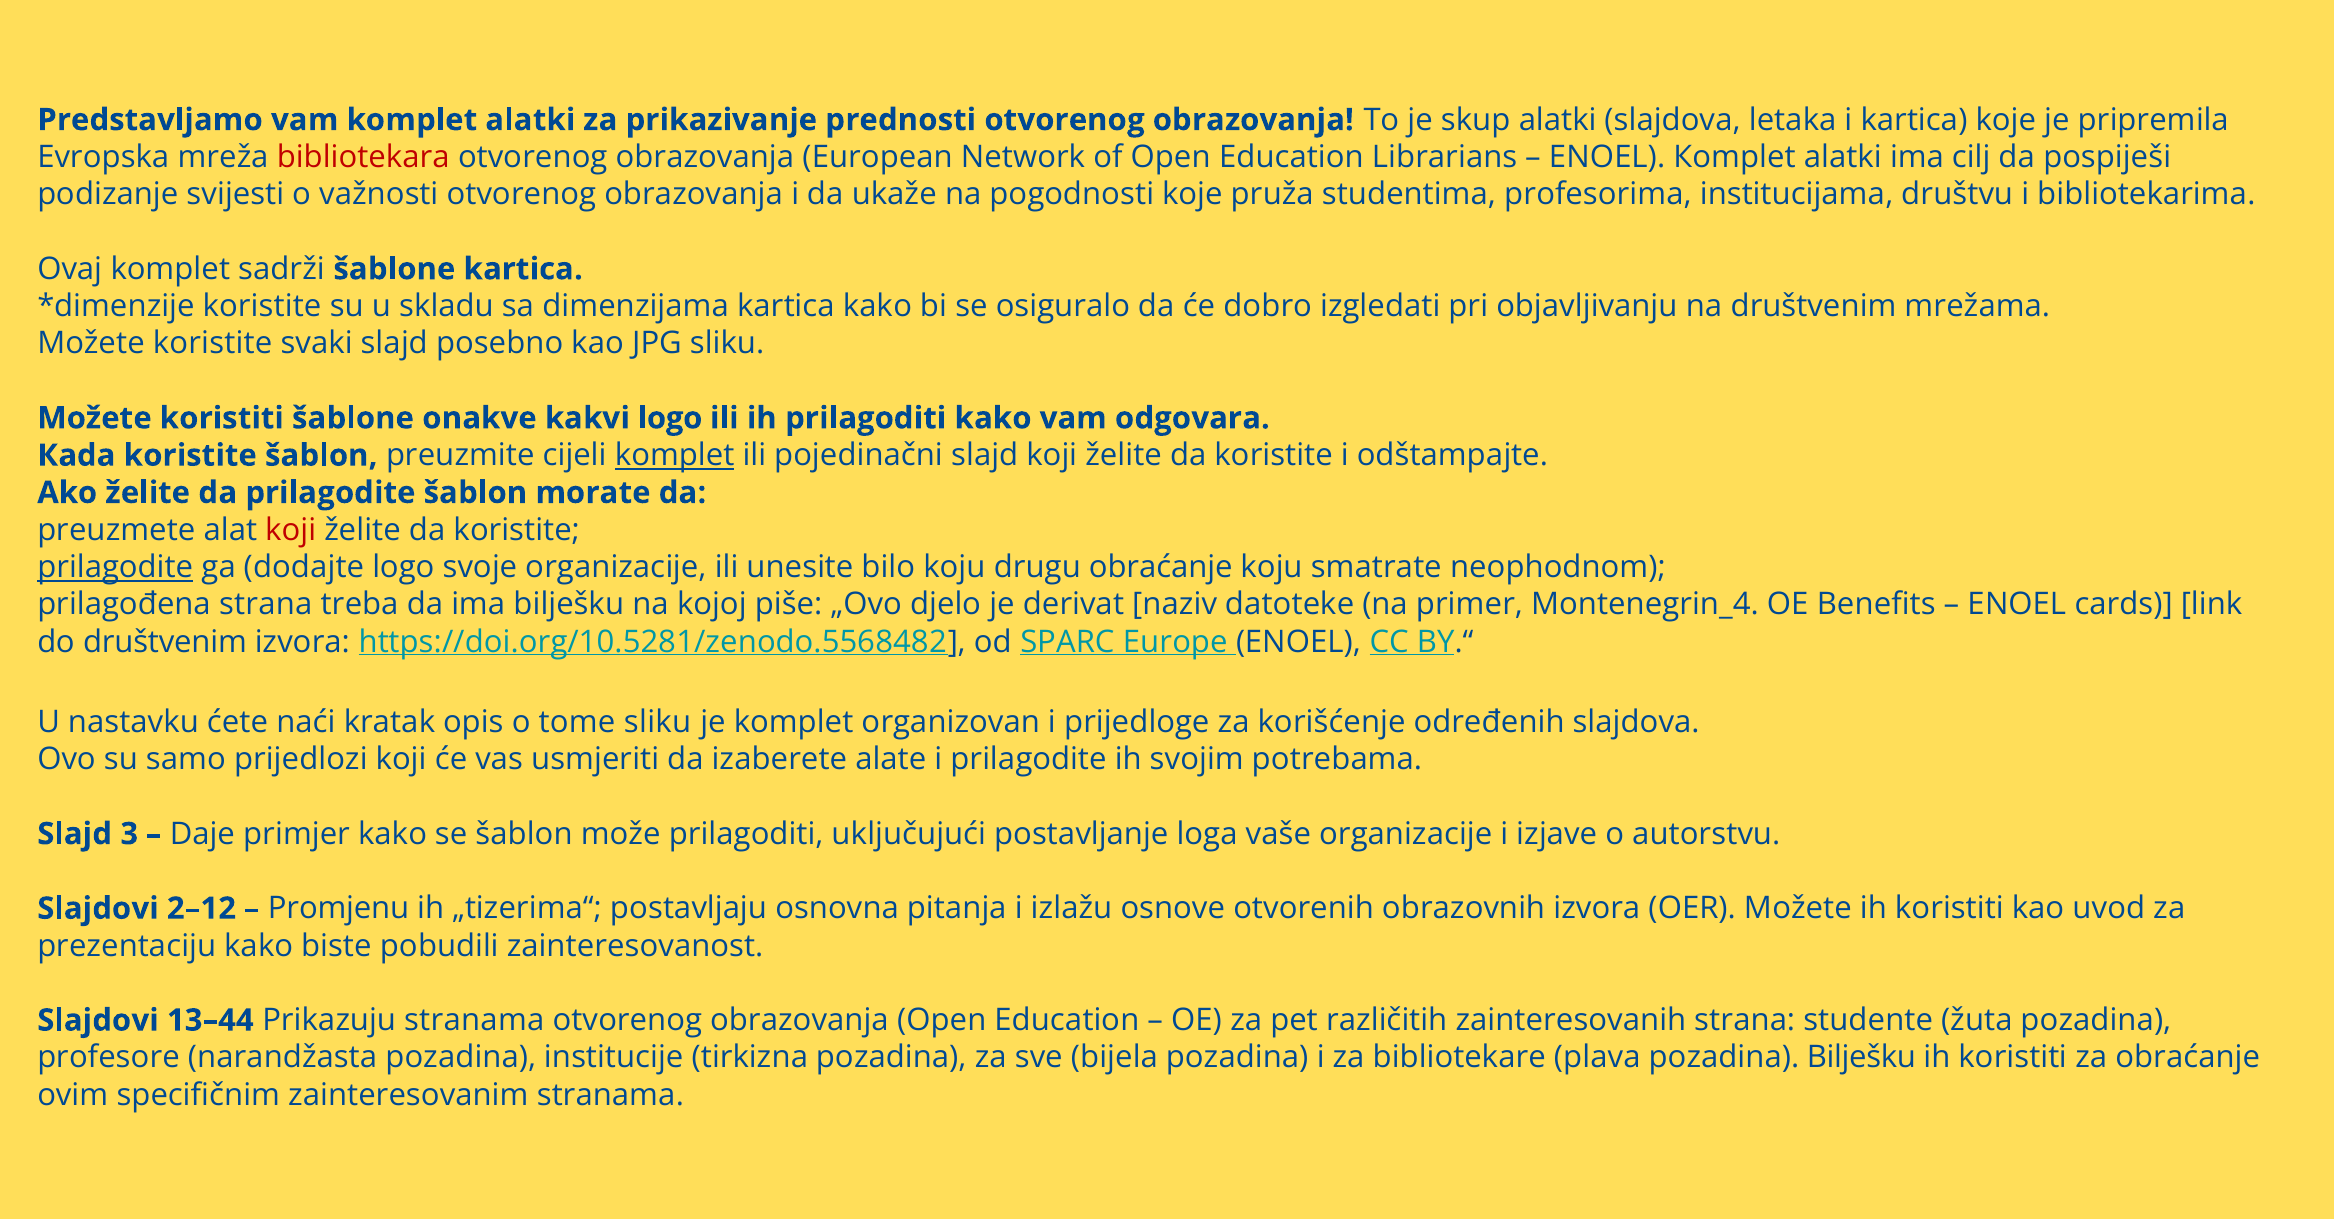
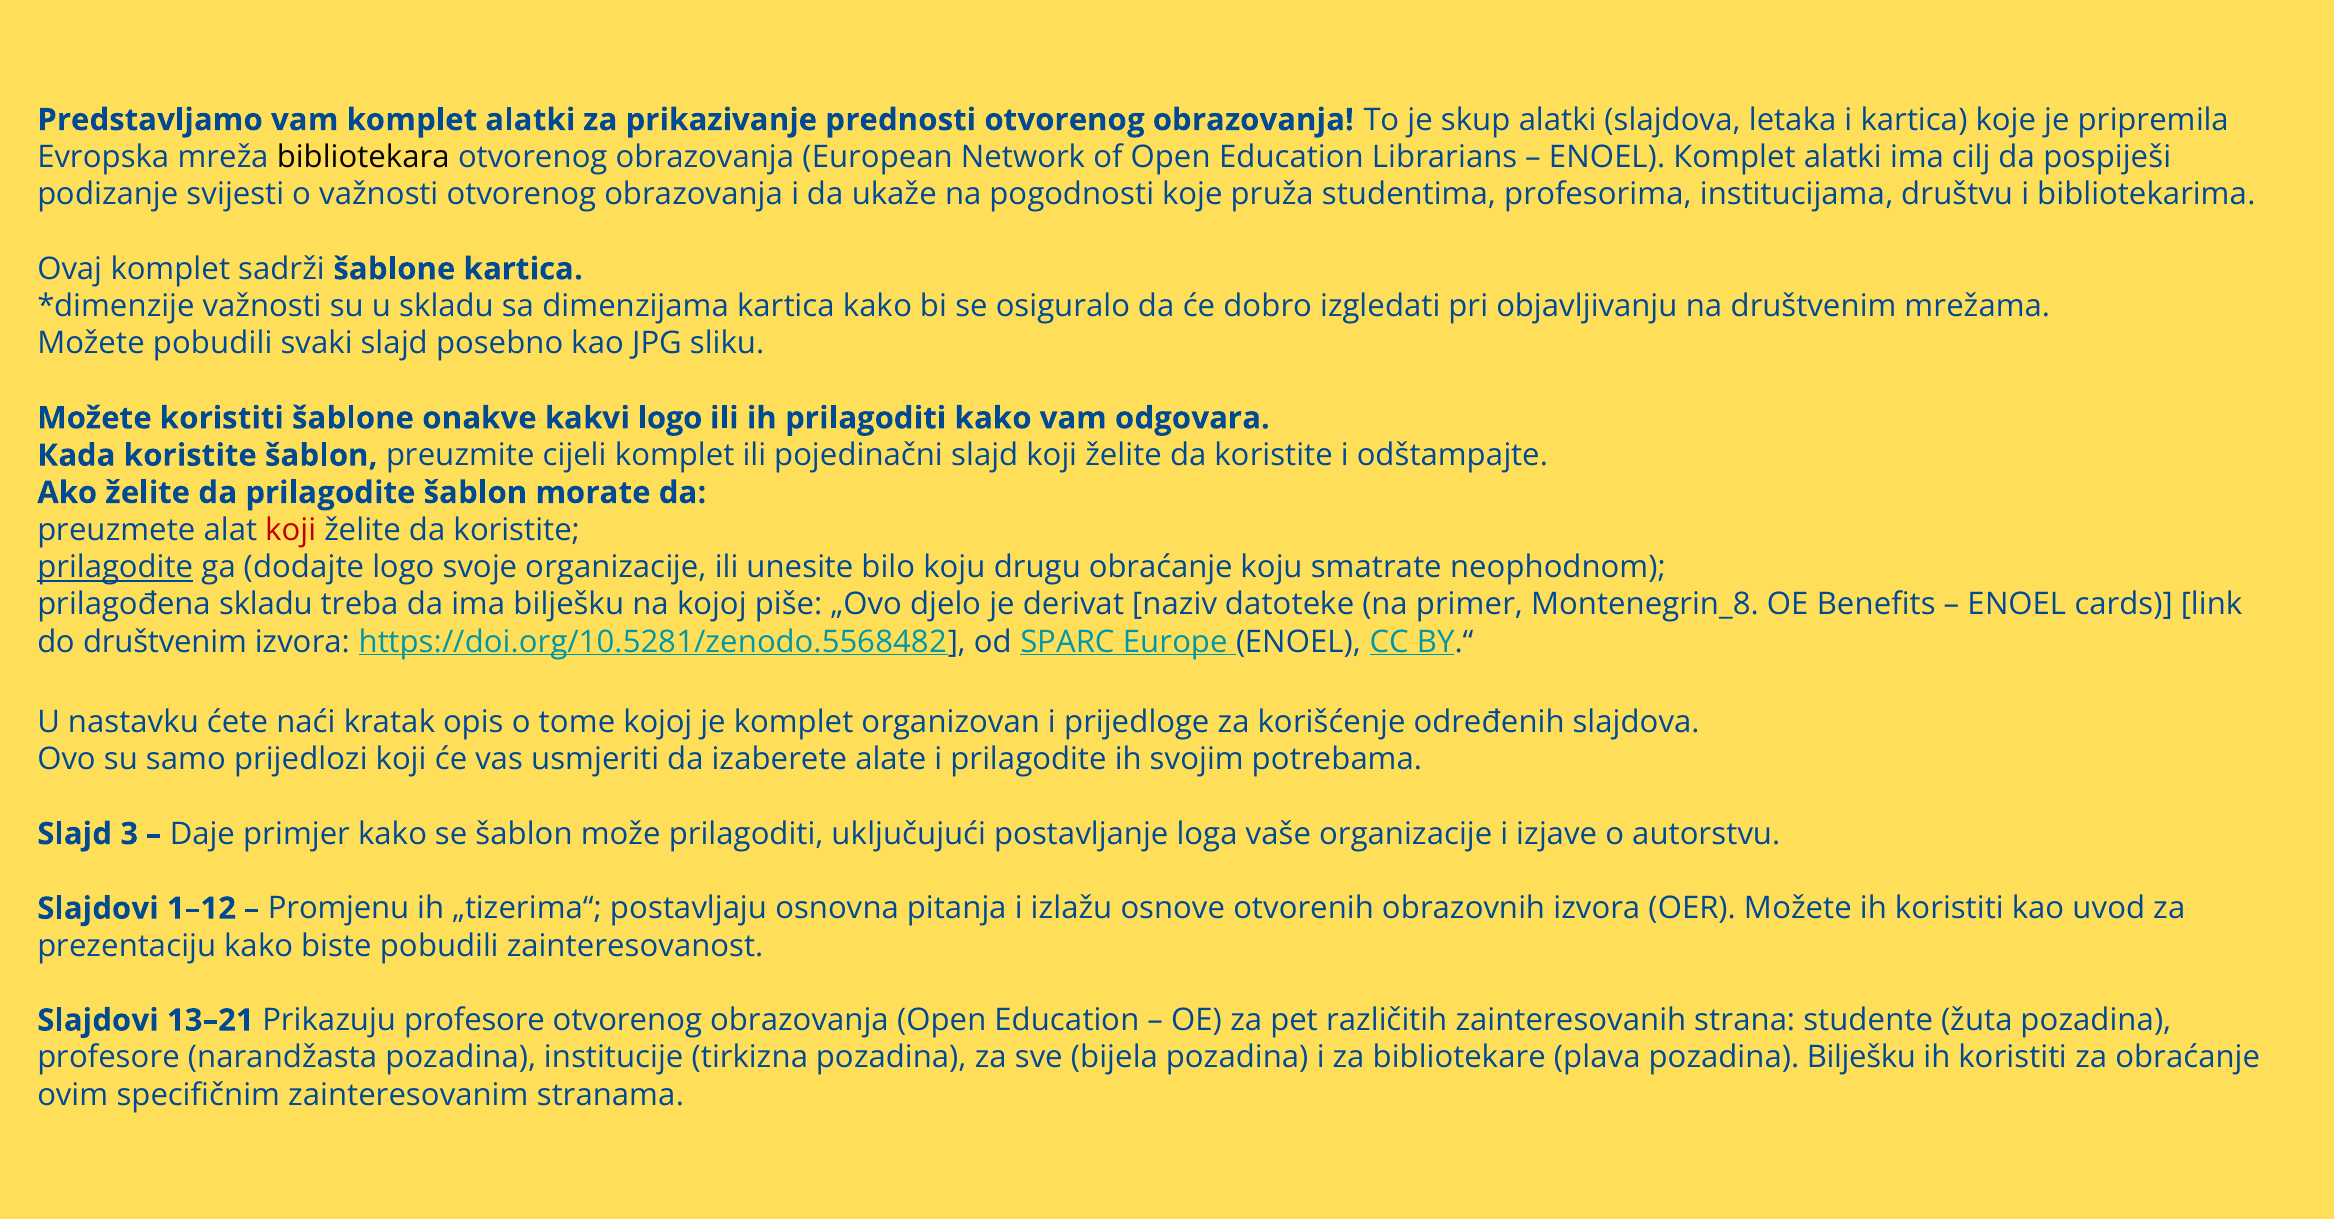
bibliotekara colour: red -> black
koristite at (262, 306): koristite -> važnosti
Možete koristite: koristite -> pobudili
komplet at (675, 455) underline: present -> none
prilagođena strana: strana -> skladu
Montenegrin_4: Montenegrin_4 -> Montenegrin_8
tome sliku: sliku -> kojoj
2–12: 2–12 -> 1–12
13–44: 13–44 -> 13–21
Prikazuju stranama: stranama -> profesore
